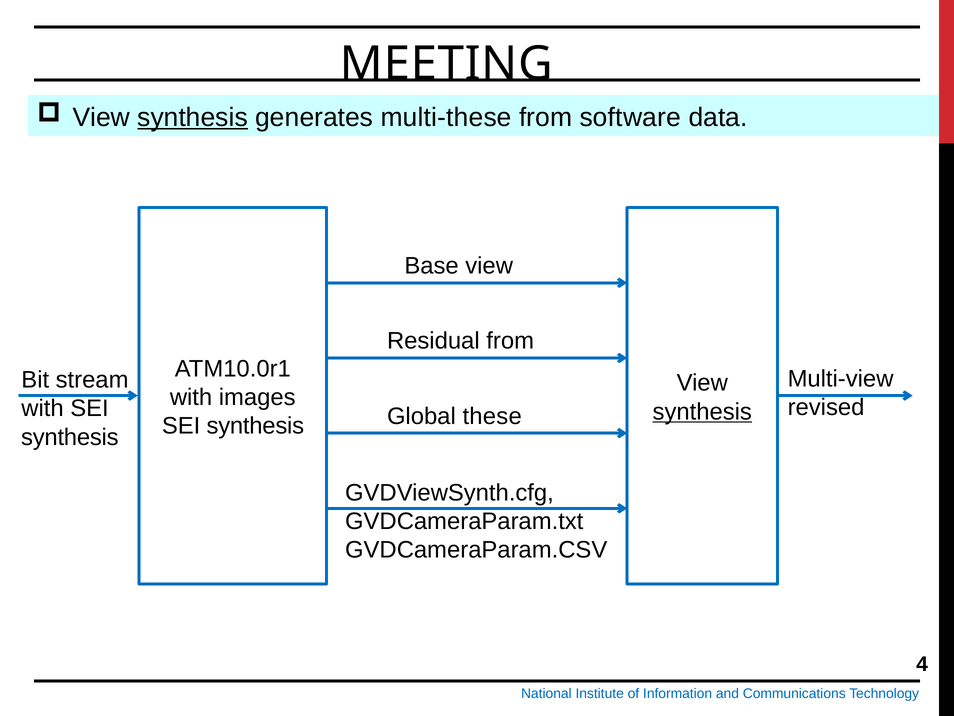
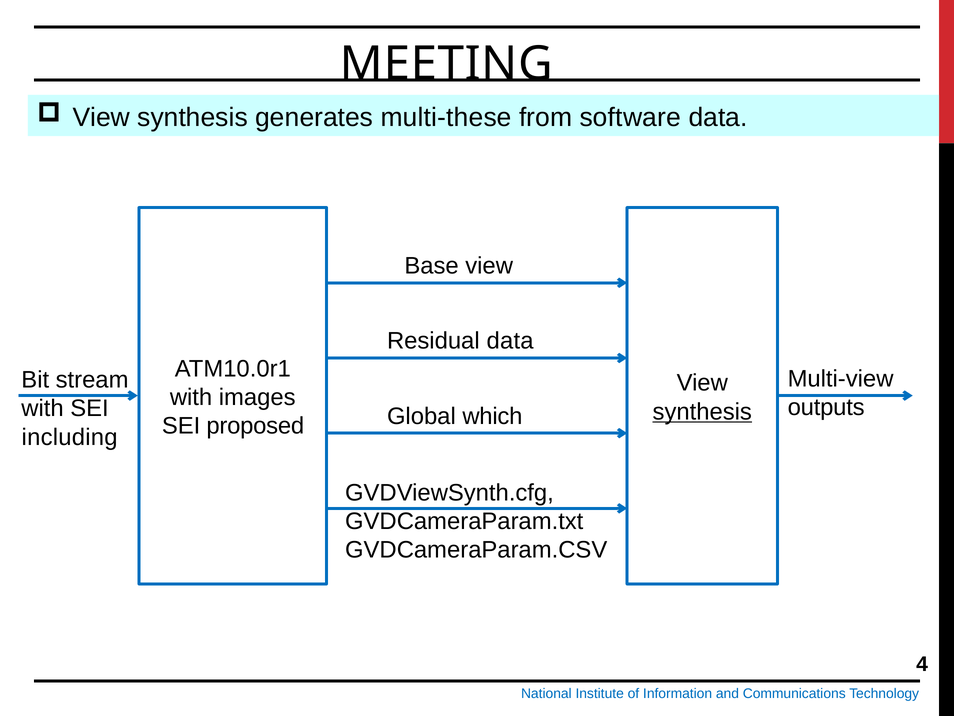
synthesis at (193, 117) underline: present -> none
Residual from: from -> data
revised: revised -> outputs
these: these -> which
synthesis at (255, 426): synthesis -> proposed
synthesis at (70, 437): synthesis -> including
